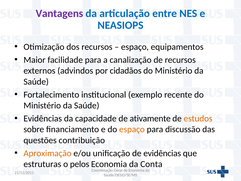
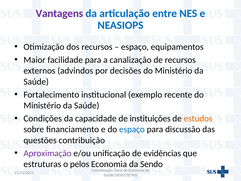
cidadãos: cidadãos -> decisões
Evidências at (43, 118): Evidências -> Condições
ativamente: ativamente -> instituições
espaço at (132, 129) colour: orange -> blue
Aproximação colour: orange -> purple
Conta: Conta -> Sendo
